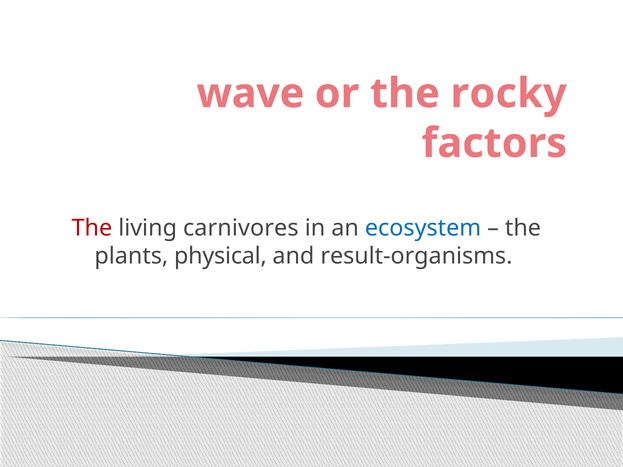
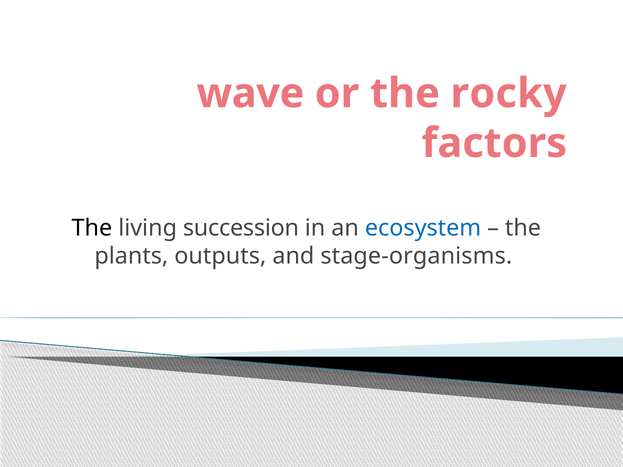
The at (92, 228) colour: red -> black
carnivores: carnivores -> succession
physical: physical -> outputs
result-organisms: result-organisms -> stage-organisms
